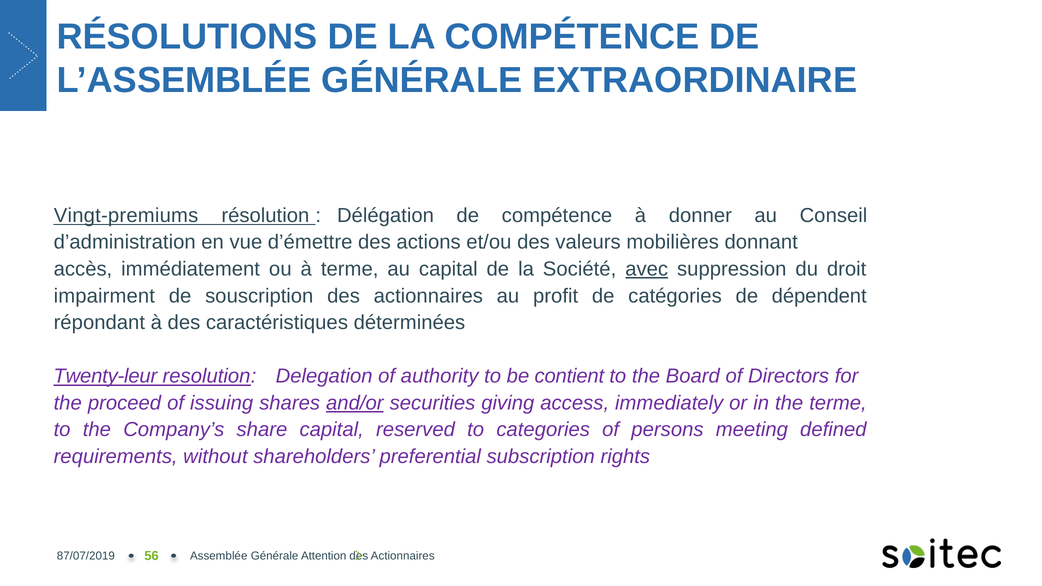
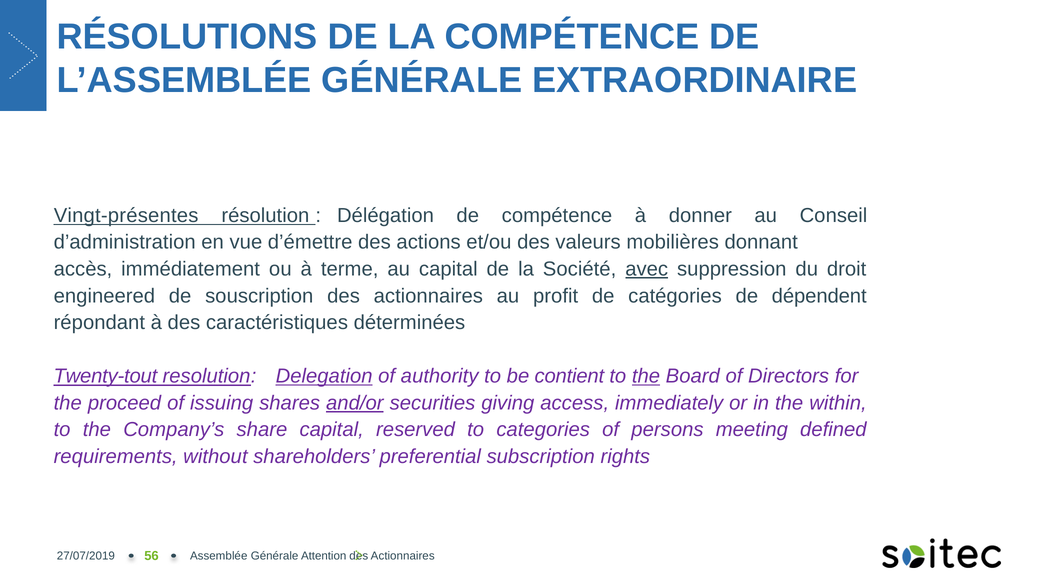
Vingt-premiums: Vingt-premiums -> Vingt-présentes
impairment: impairment -> engineered
Twenty-leur: Twenty-leur -> Twenty-tout
Delegation underline: none -> present
the at (646, 376) underline: none -> present
the terme: terme -> within
87/07/2019: 87/07/2019 -> 27/07/2019
